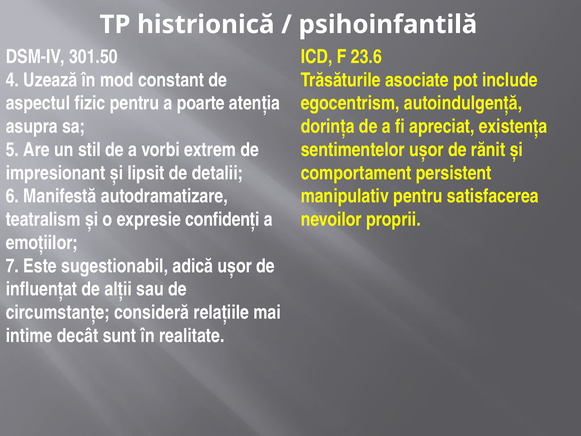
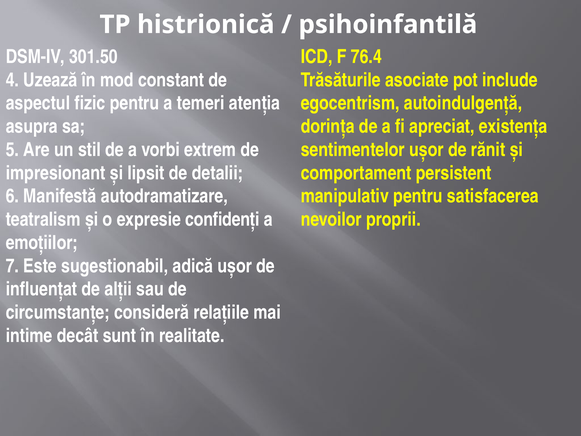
23.6: 23.6 -> 76.4
poarte: poarte -> temeri
